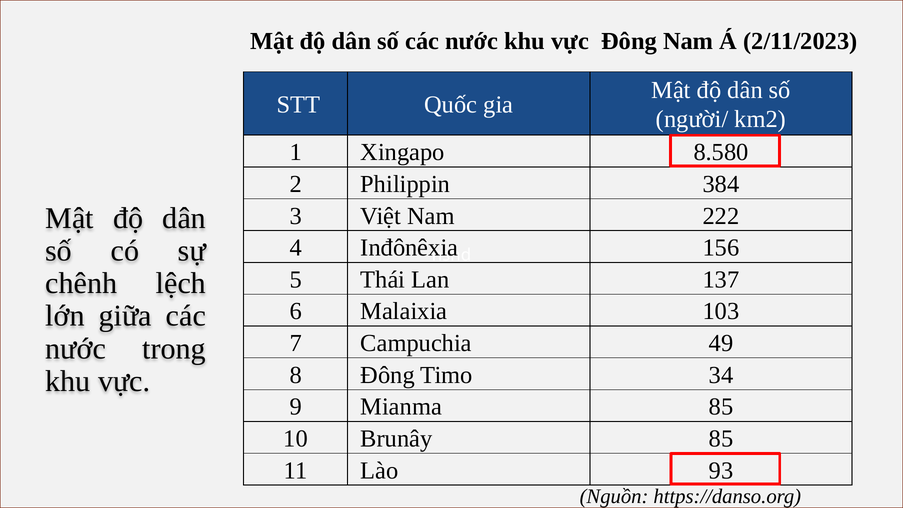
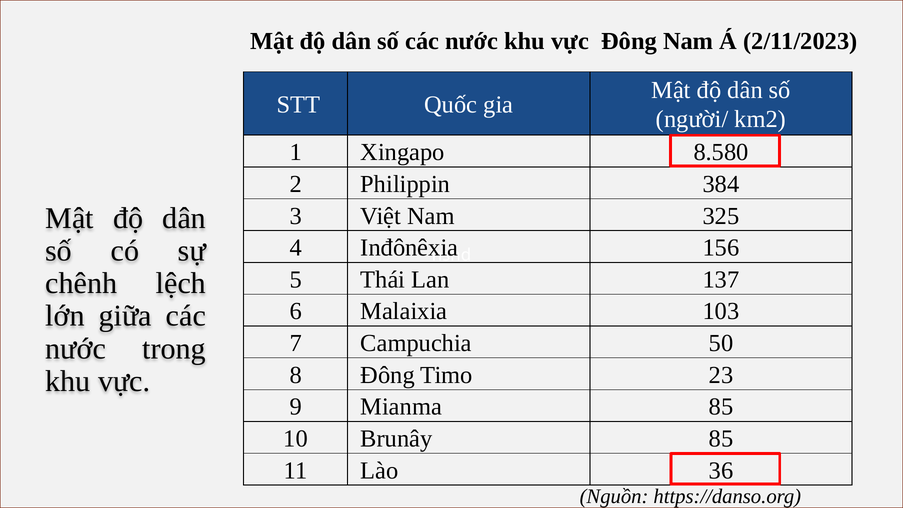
222: 222 -> 325
49: 49 -> 50
34: 34 -> 23
93: 93 -> 36
